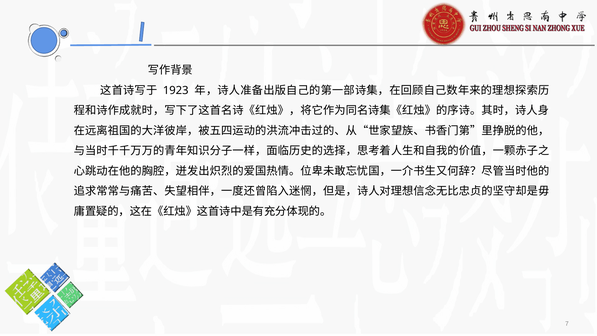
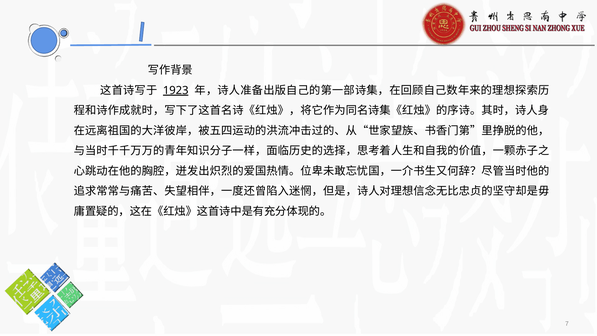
1923 underline: none -> present
